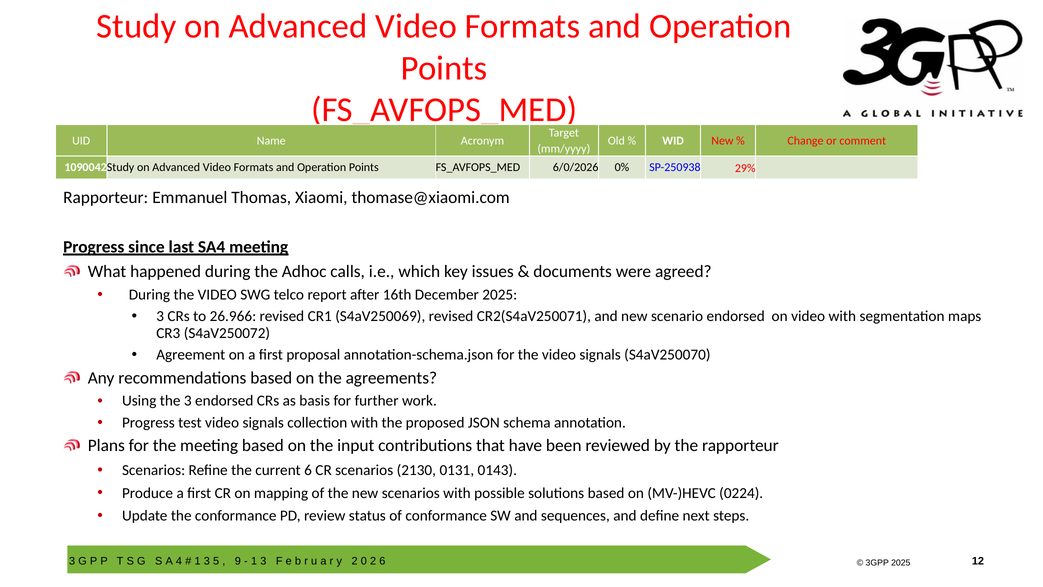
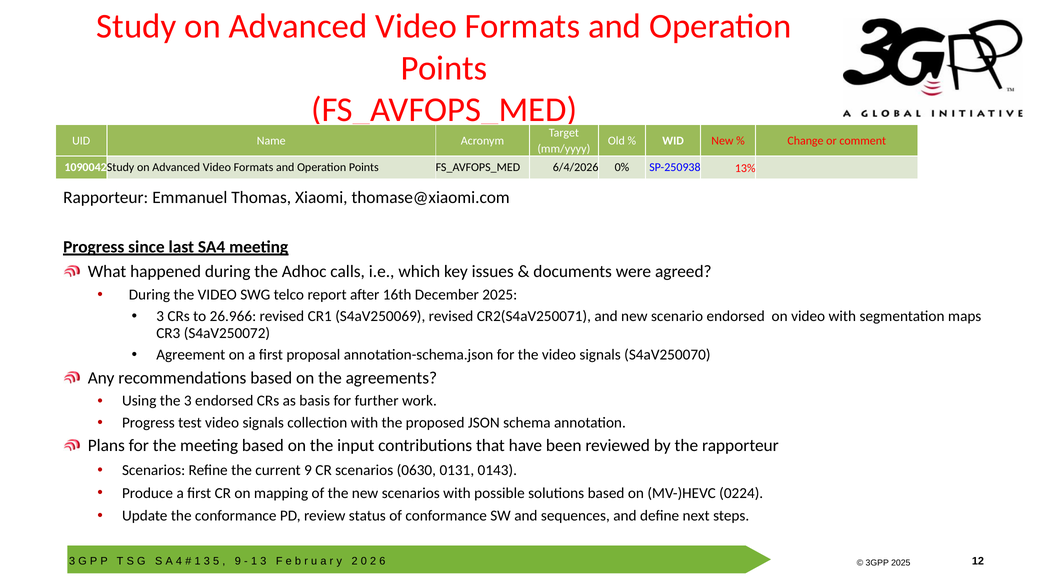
6/0/2026: 6/0/2026 -> 6/4/2026
29%: 29% -> 13%
current 6: 6 -> 9
2130: 2130 -> 0630
